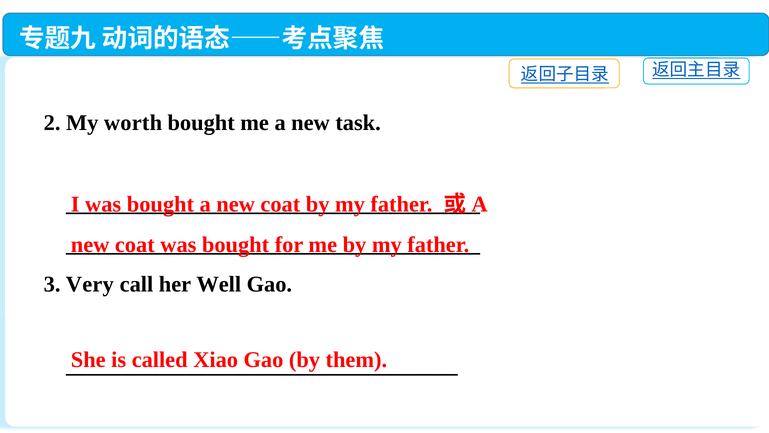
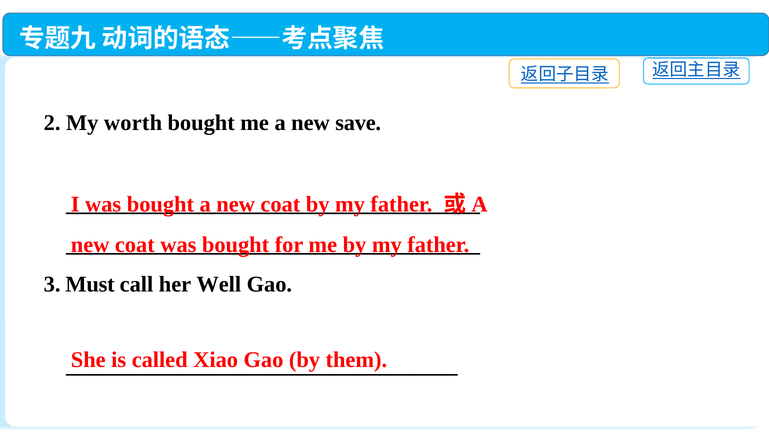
task: task -> save
Very: Very -> Must
